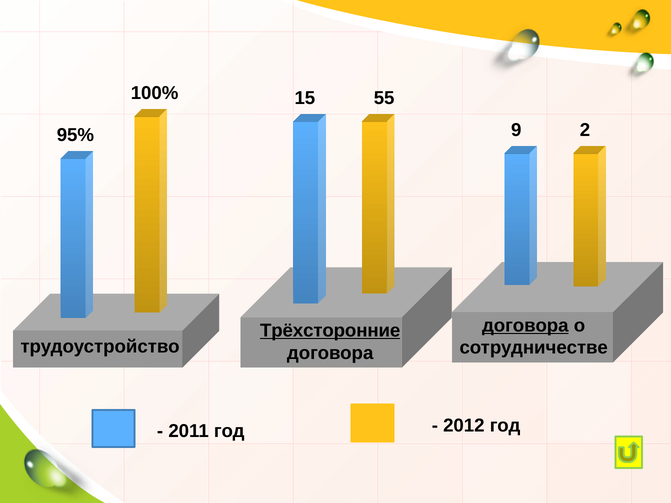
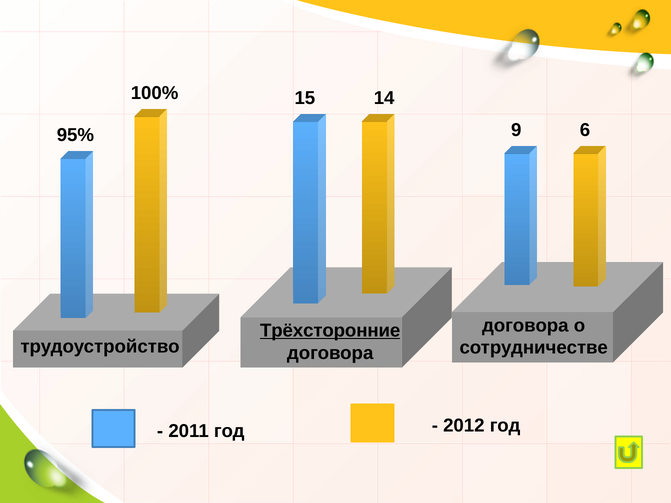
55: 55 -> 14
2: 2 -> 6
договора at (525, 326) underline: present -> none
